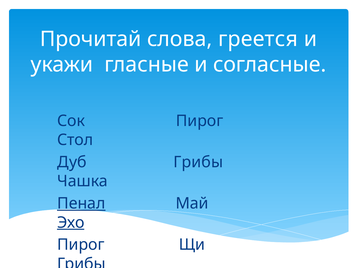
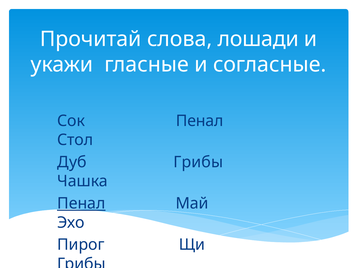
греется: греется -> лошади
Сок Пирог: Пирог -> Пенал
Эхо underline: present -> none
